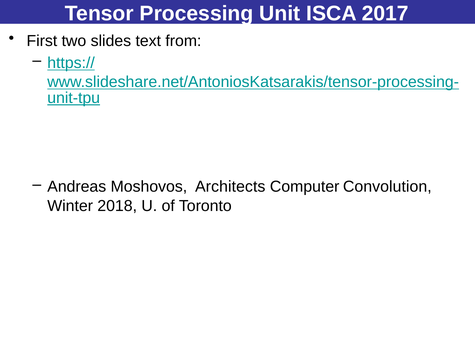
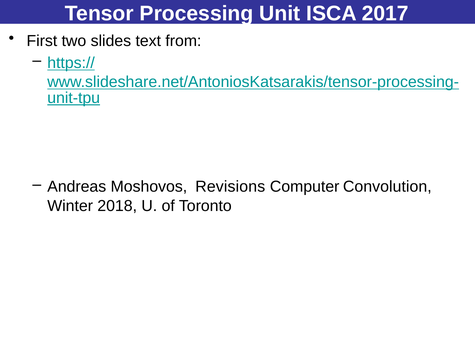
Architects: Architects -> Revisions
